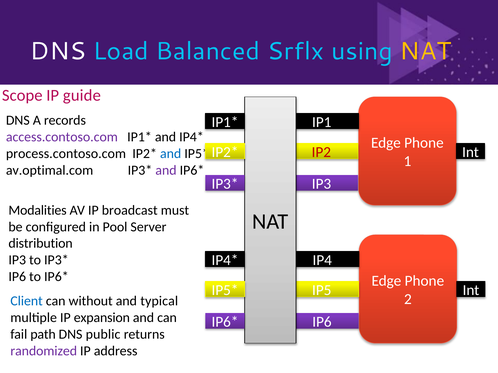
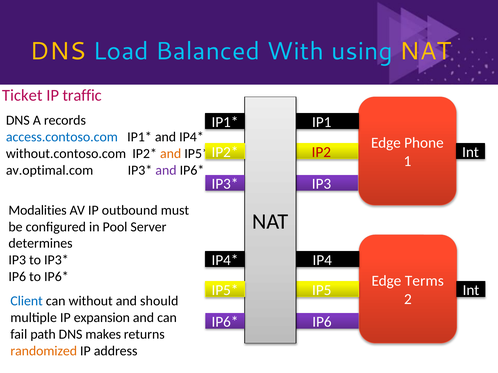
DNS at (58, 51) colour: white -> yellow
Srflx: Srflx -> With
Scope: Scope -> Ticket
guide: guide -> traffic
access.contoso.com colour: purple -> blue
process.contoso.com: process.contoso.com -> without.contoso.com
and at (171, 154) colour: blue -> orange
broadcast: broadcast -> outbound
distribution: distribution -> determines
Phone at (424, 281): Phone -> Terms
typical: typical -> should
public: public -> makes
randomized colour: purple -> orange
